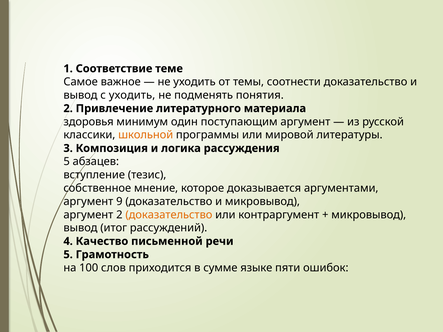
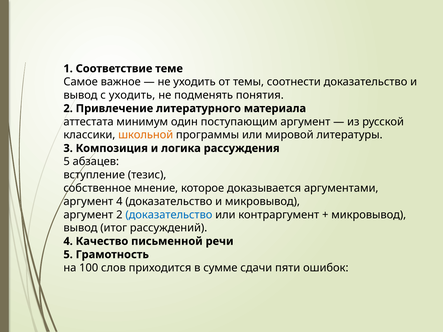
здоровья: здоровья -> аттестата
аргумент 9: 9 -> 4
доказательство at (169, 215) colour: orange -> blue
языке: языке -> сдачи
